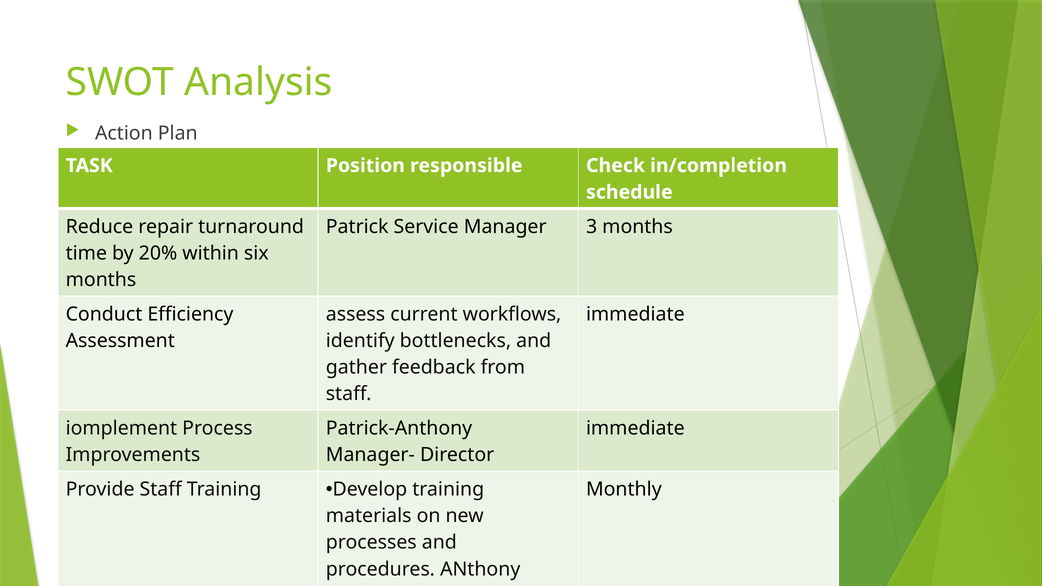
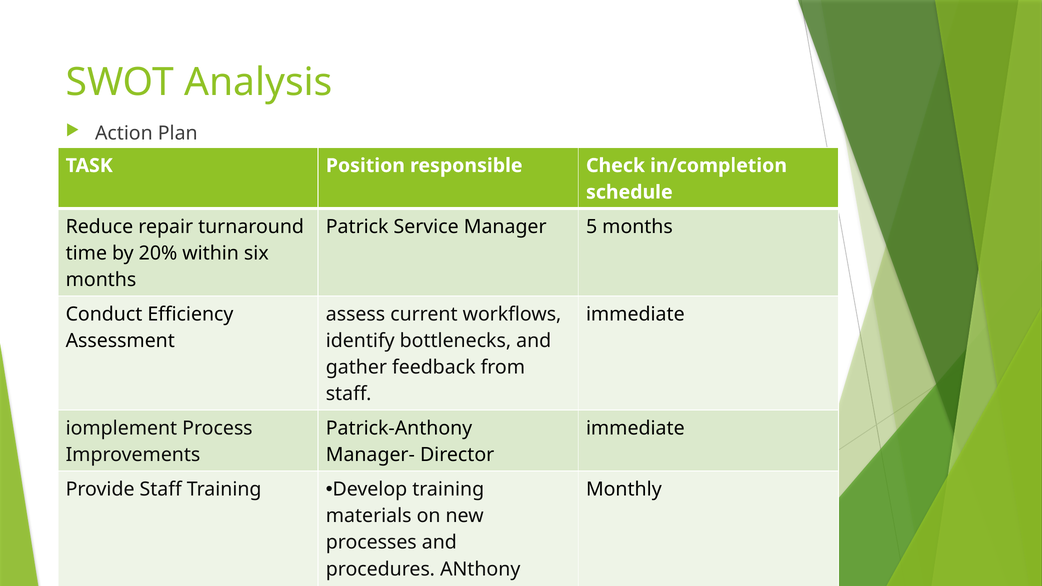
3: 3 -> 5
